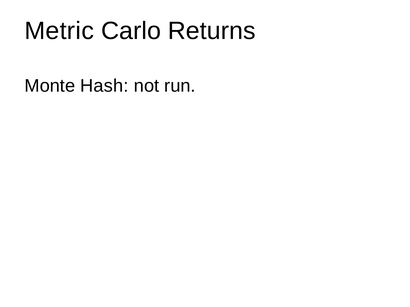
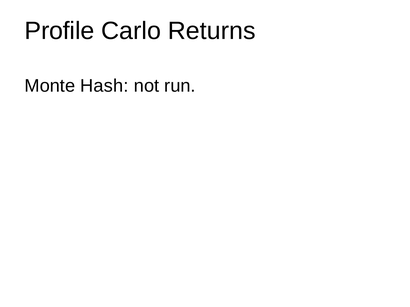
Metric: Metric -> Profile
